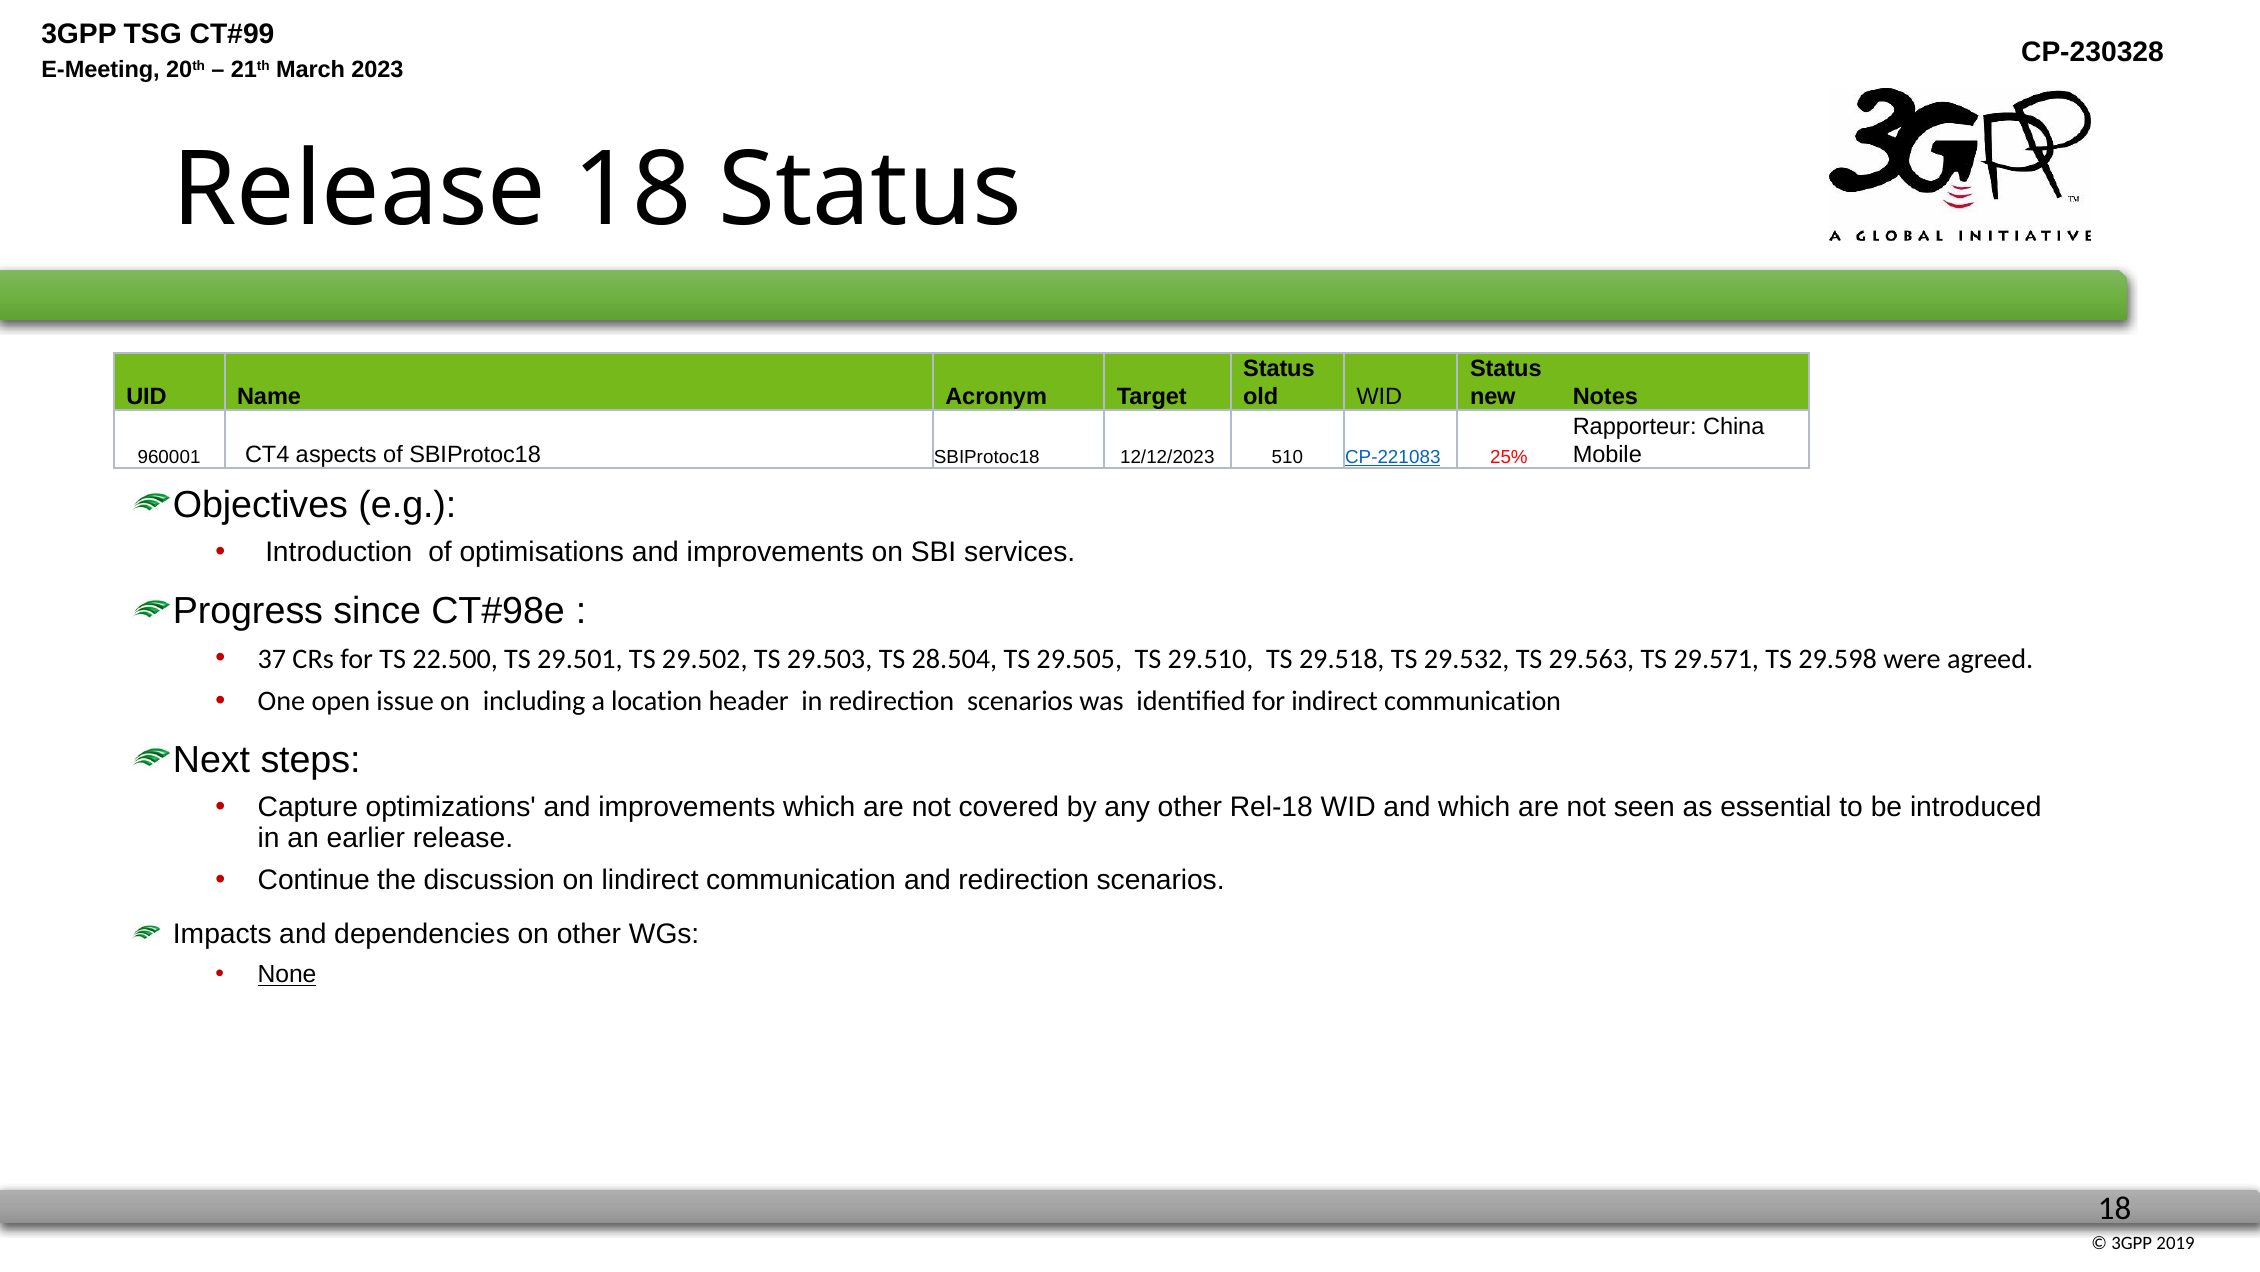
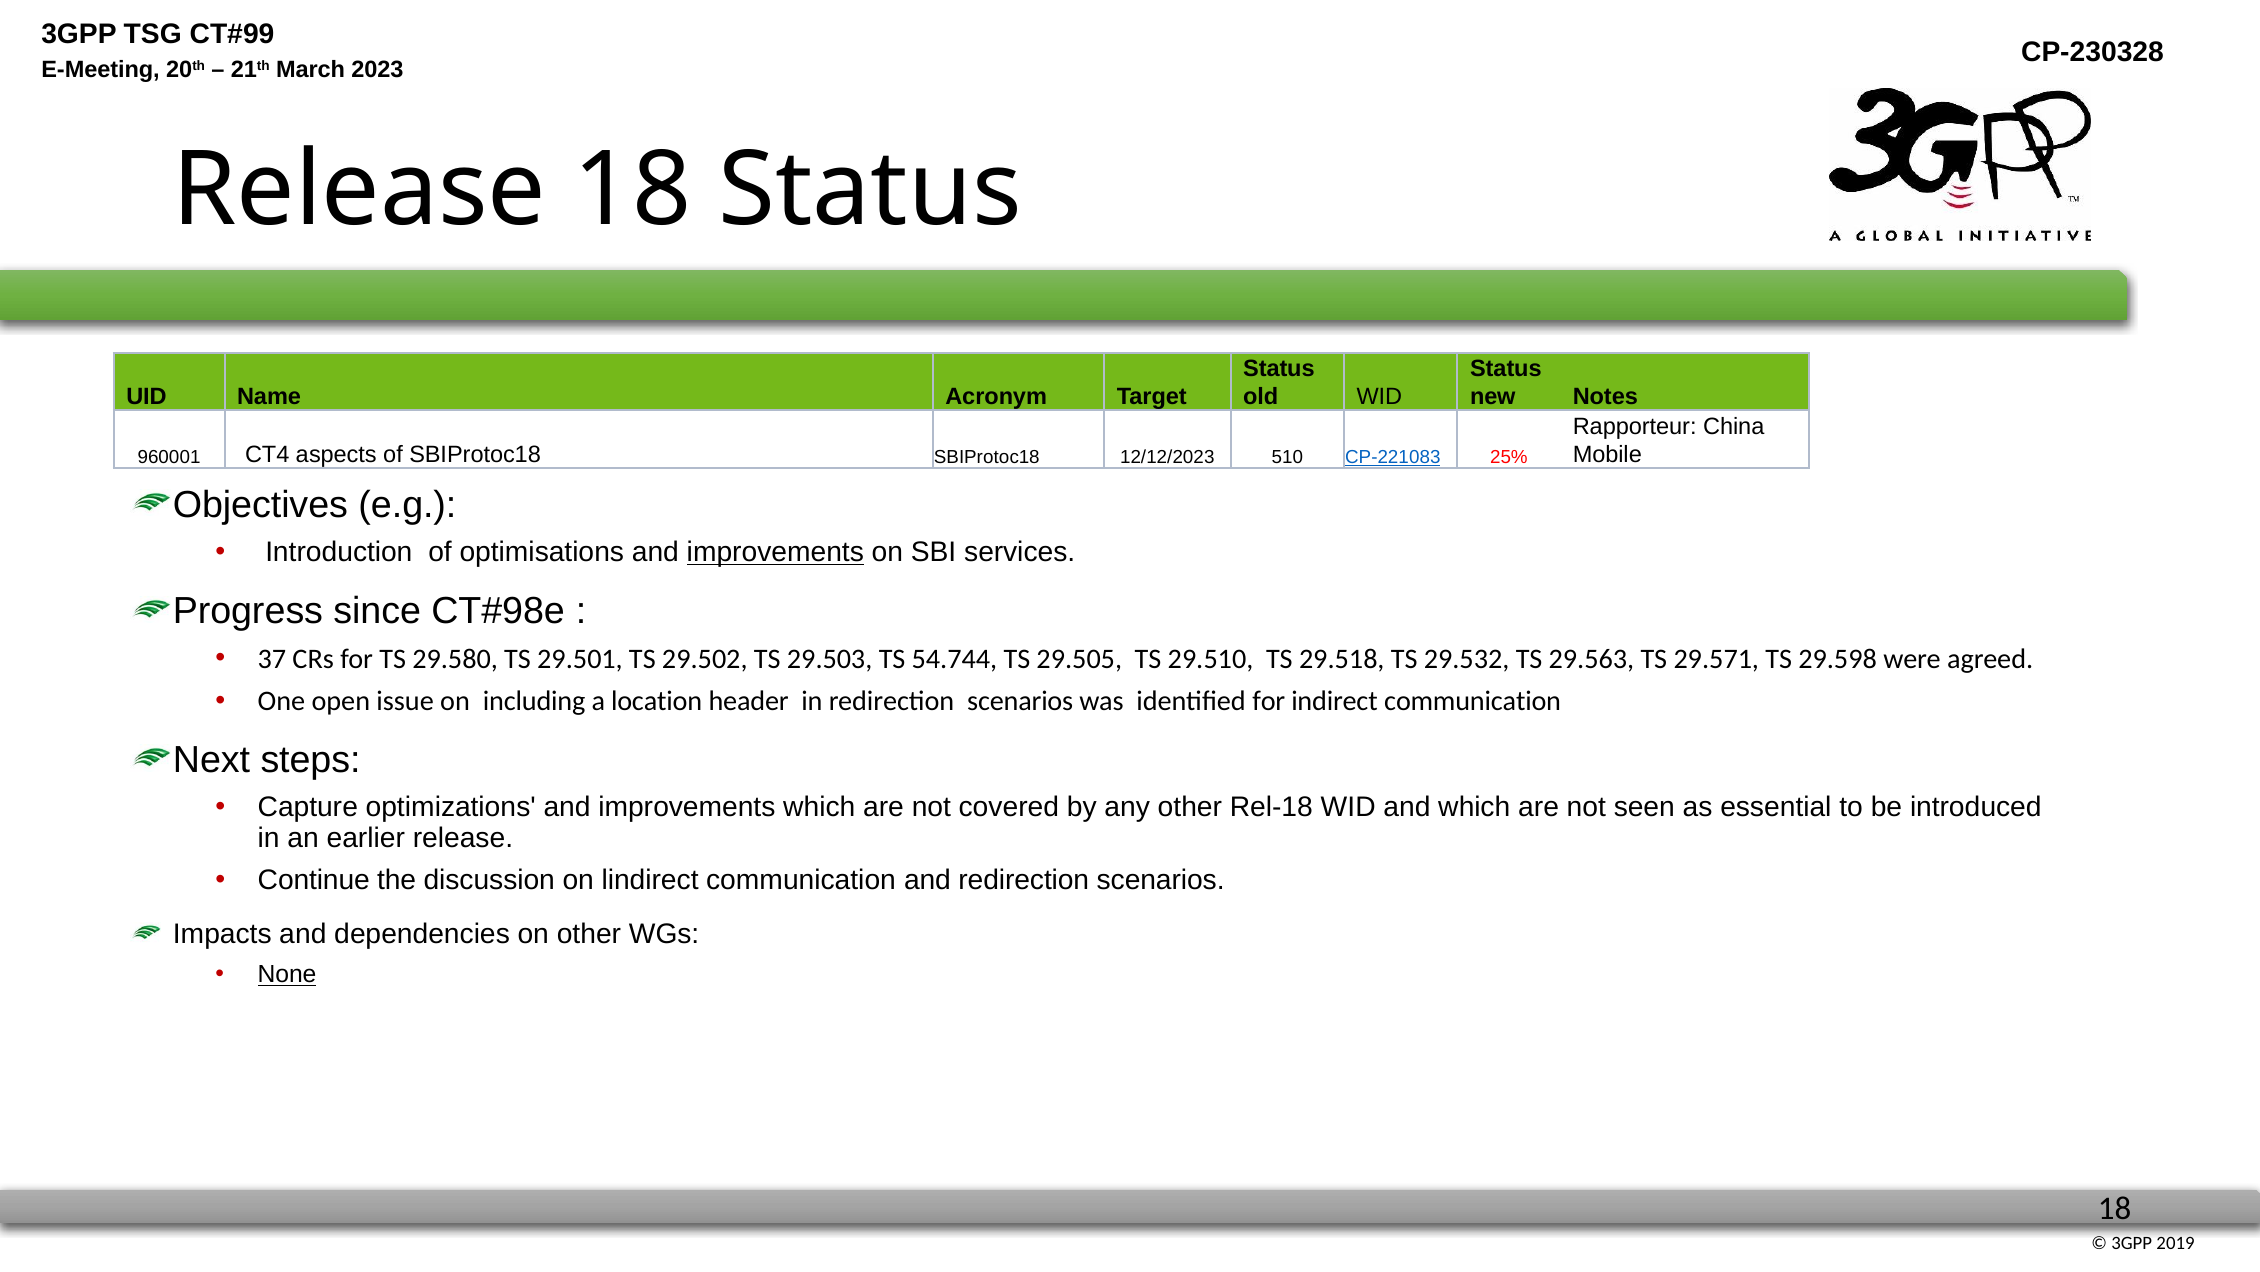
improvements at (775, 552) underline: none -> present
22.500: 22.500 -> 29.580
28.504: 28.504 -> 54.744
